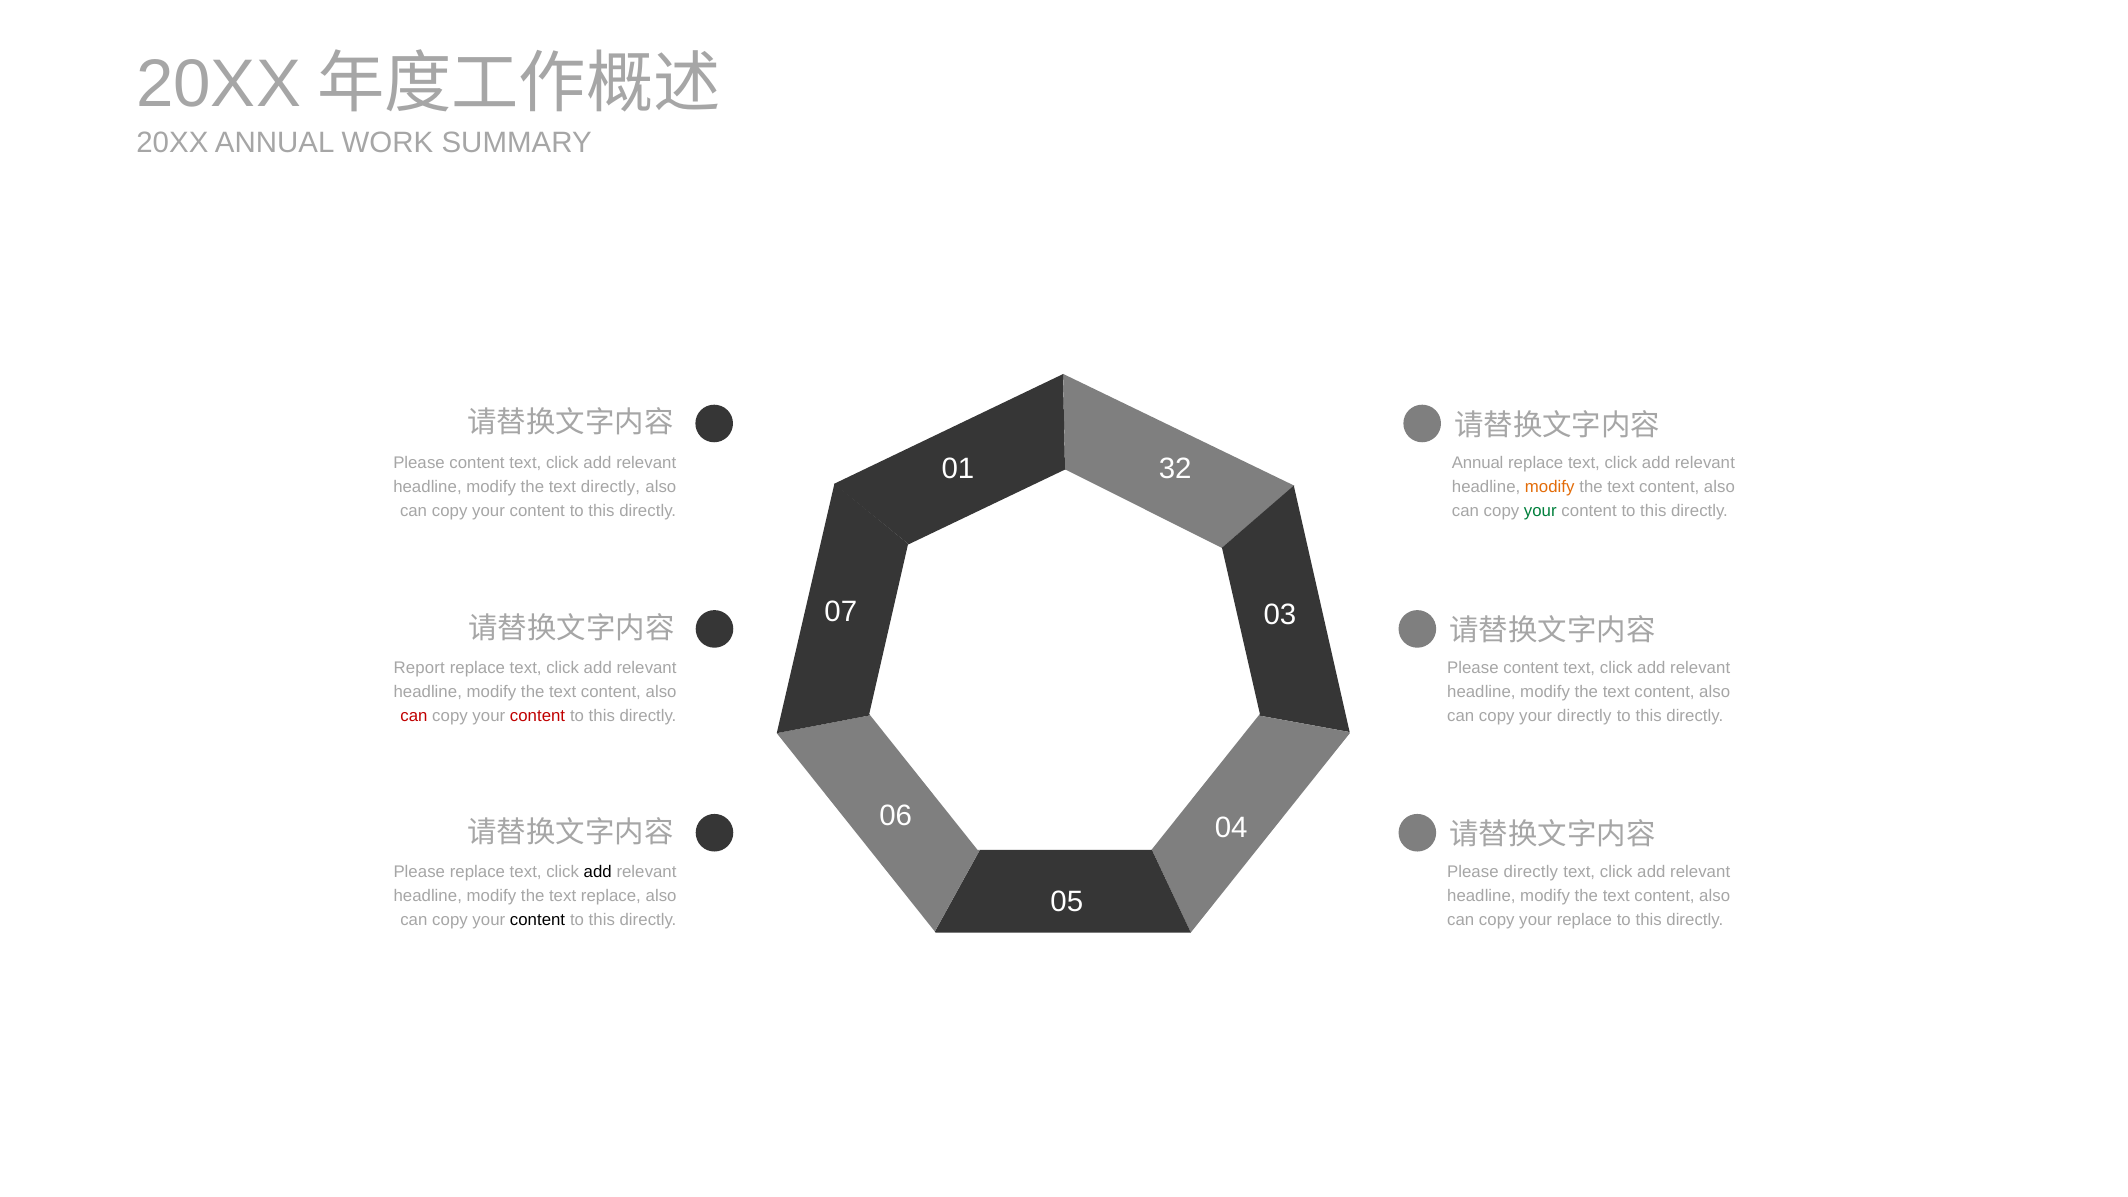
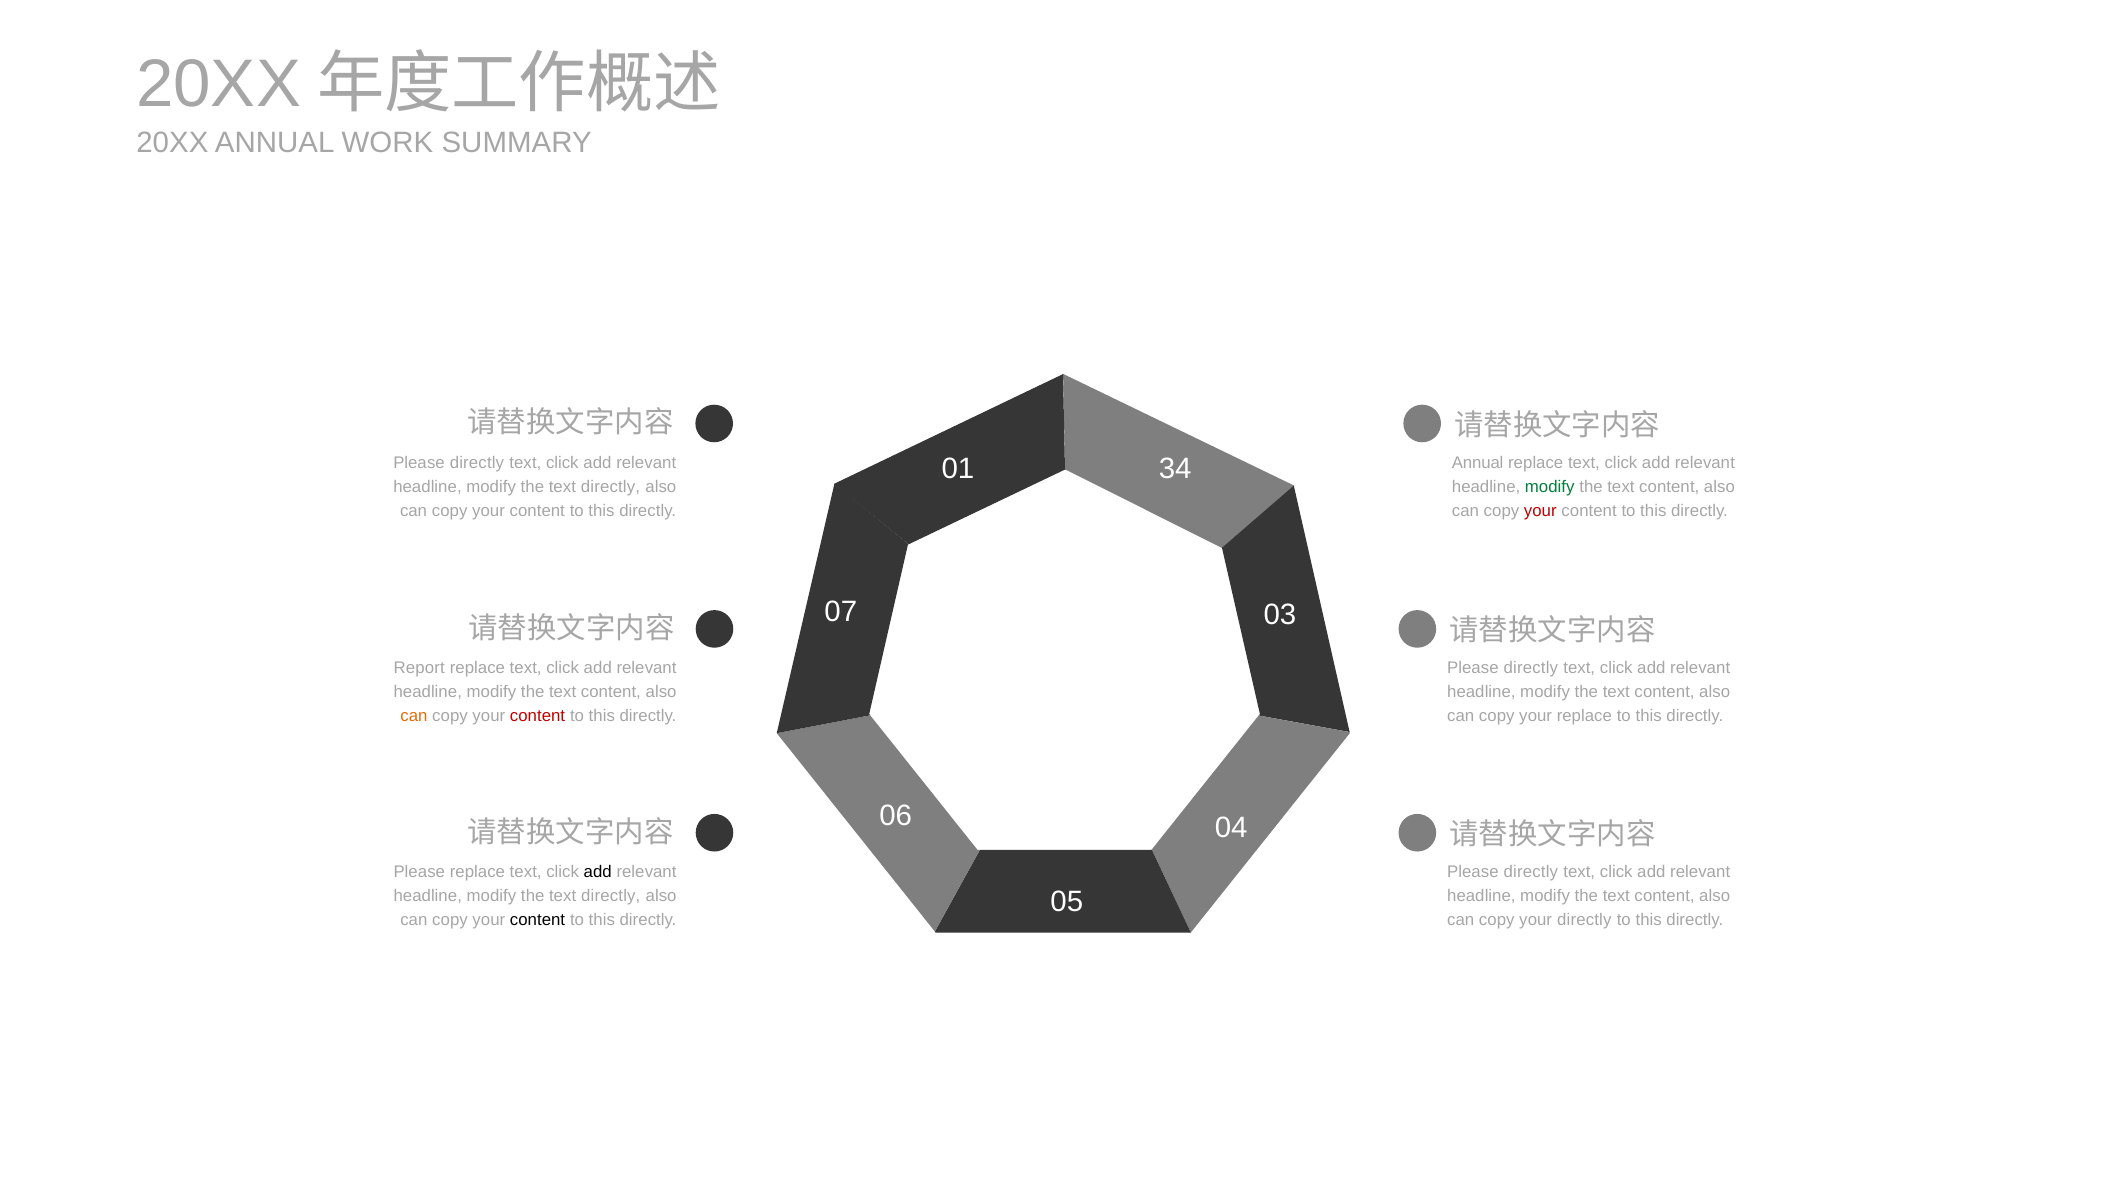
content at (477, 462): content -> directly
32: 32 -> 34
modify at (1550, 487) colour: orange -> green
your at (1540, 511) colour: green -> red
content at (1531, 668): content -> directly
can at (414, 716) colour: red -> orange
your directly: directly -> replace
replace at (611, 896): replace -> directly
your replace: replace -> directly
